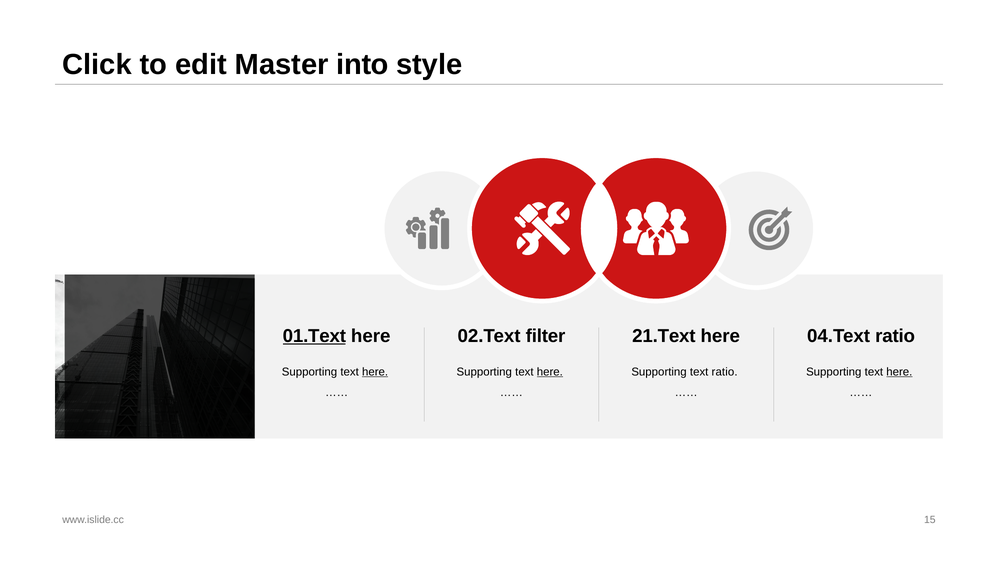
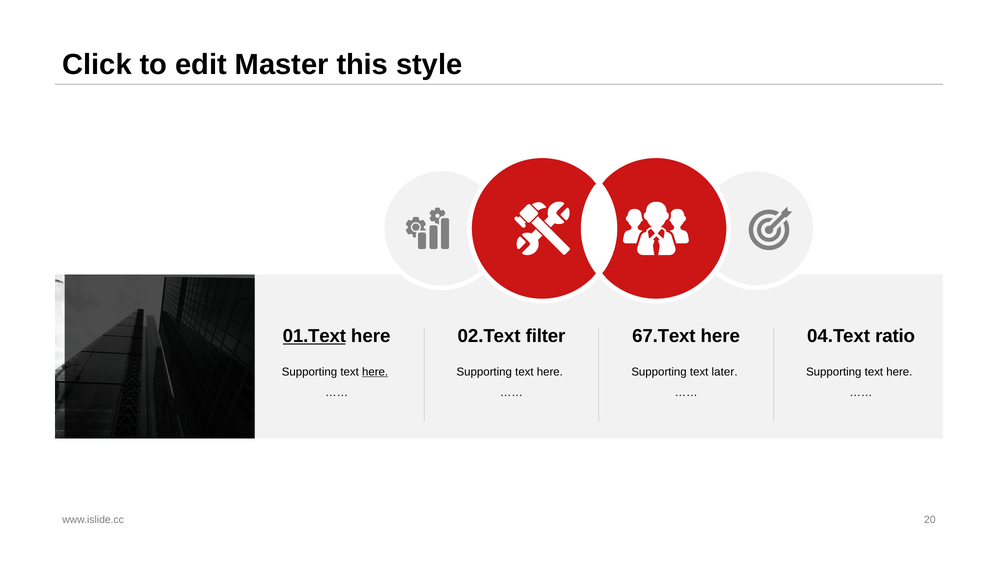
into: into -> this
21.Text: 21.Text -> 67.Text
here at (550, 372) underline: present -> none
text ratio: ratio -> later
here at (899, 372) underline: present -> none
15: 15 -> 20
